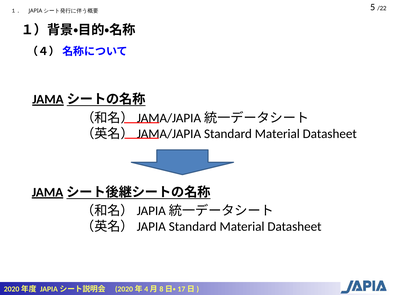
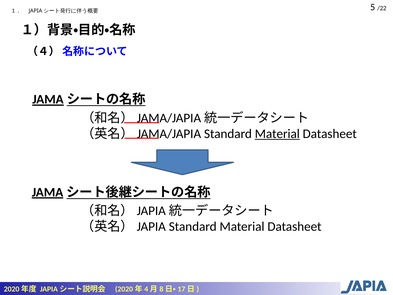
Material at (277, 134) underline: none -> present
